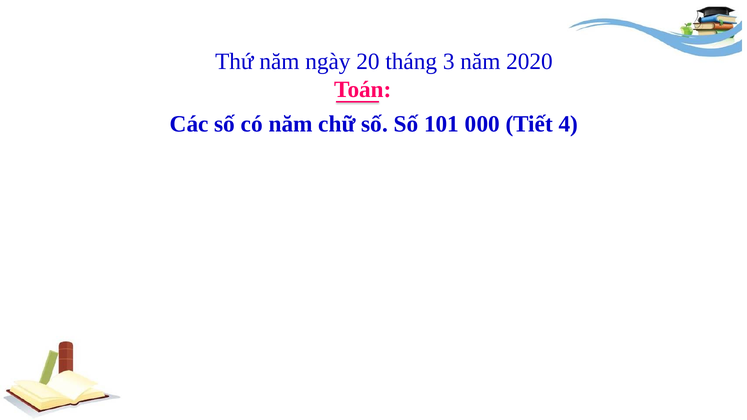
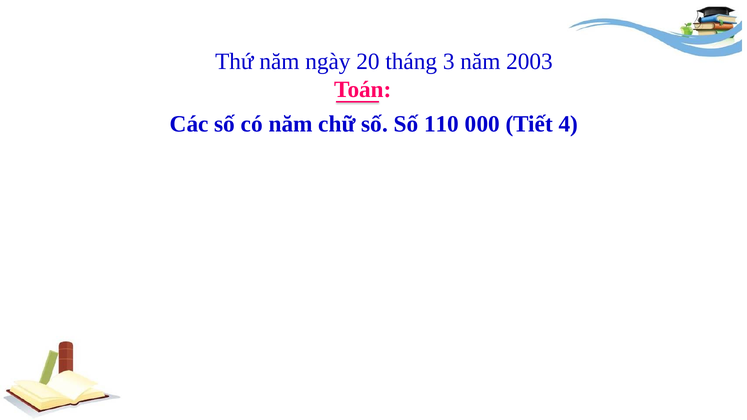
2020: 2020 -> 2003
101: 101 -> 110
